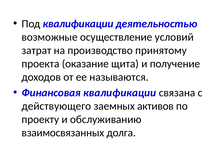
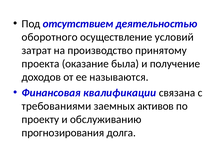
Под квалификации: квалификации -> отсутствием
возможные: возможные -> оборотного
щита: щита -> была
действующего: действующего -> требованиями
взаимосвязанных: взаимосвязанных -> прогнозирования
